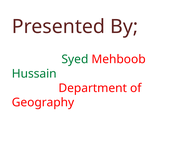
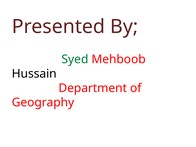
Hussain colour: green -> black
